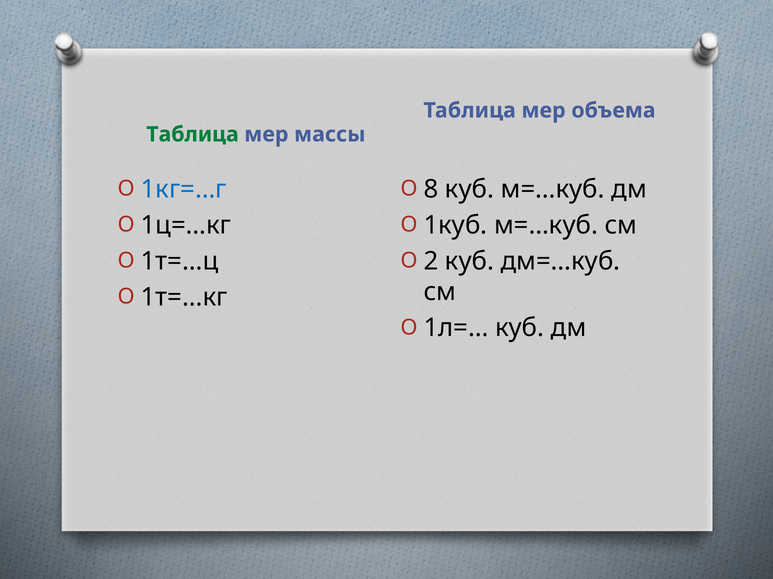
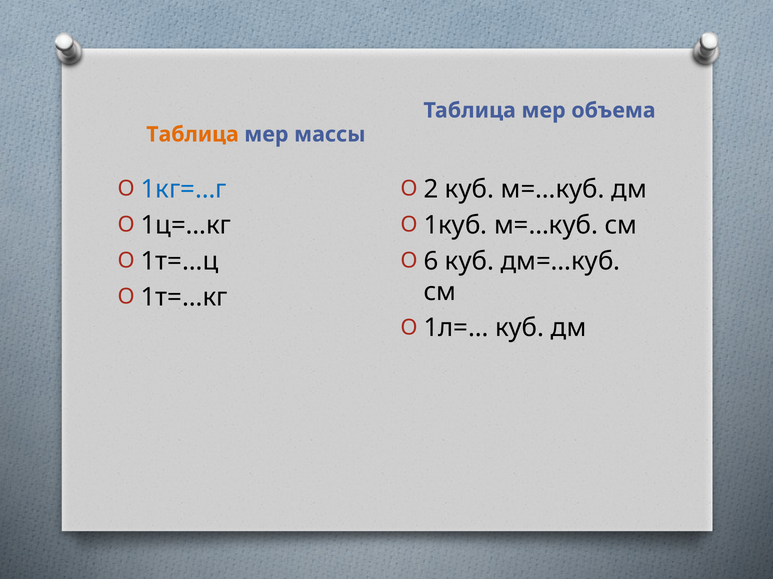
Таблица at (192, 135) colour: green -> orange
8: 8 -> 2
2: 2 -> 6
